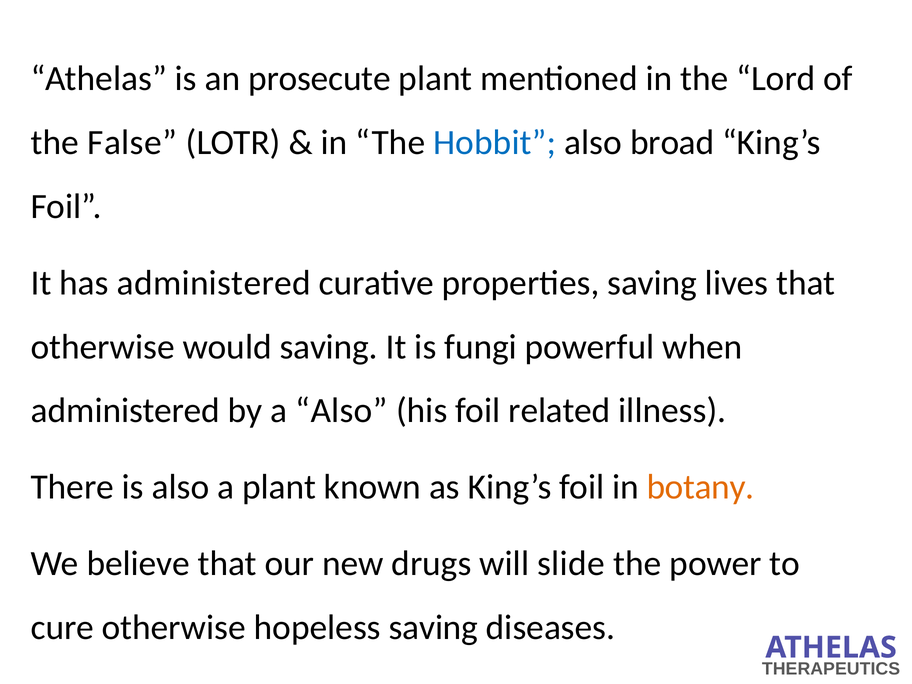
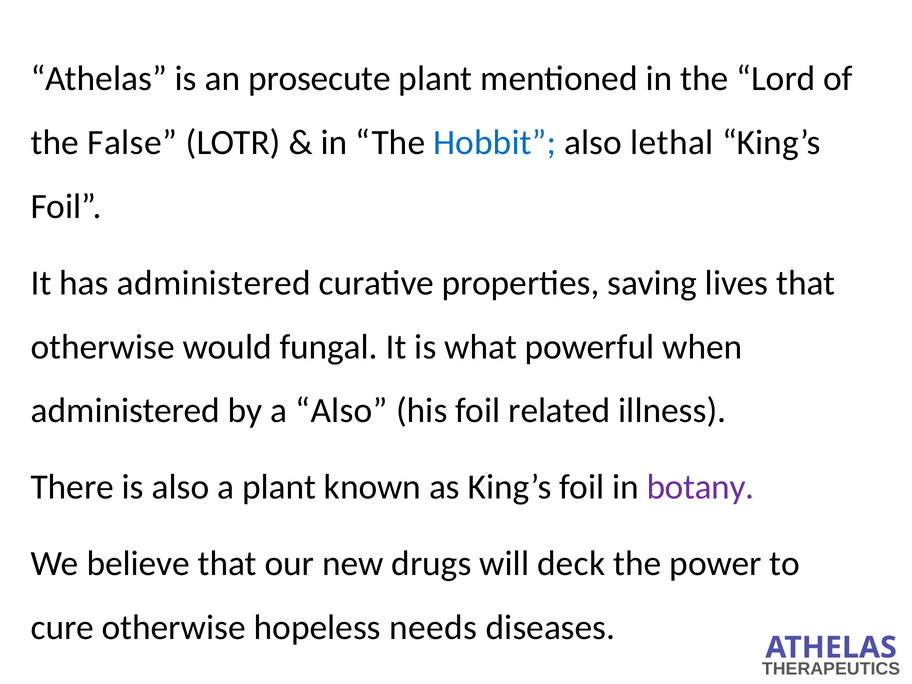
broad: broad -> lethal
would saving: saving -> fungal
fungi: fungi -> what
botany colour: orange -> purple
slide: slide -> deck
hopeless saving: saving -> needs
